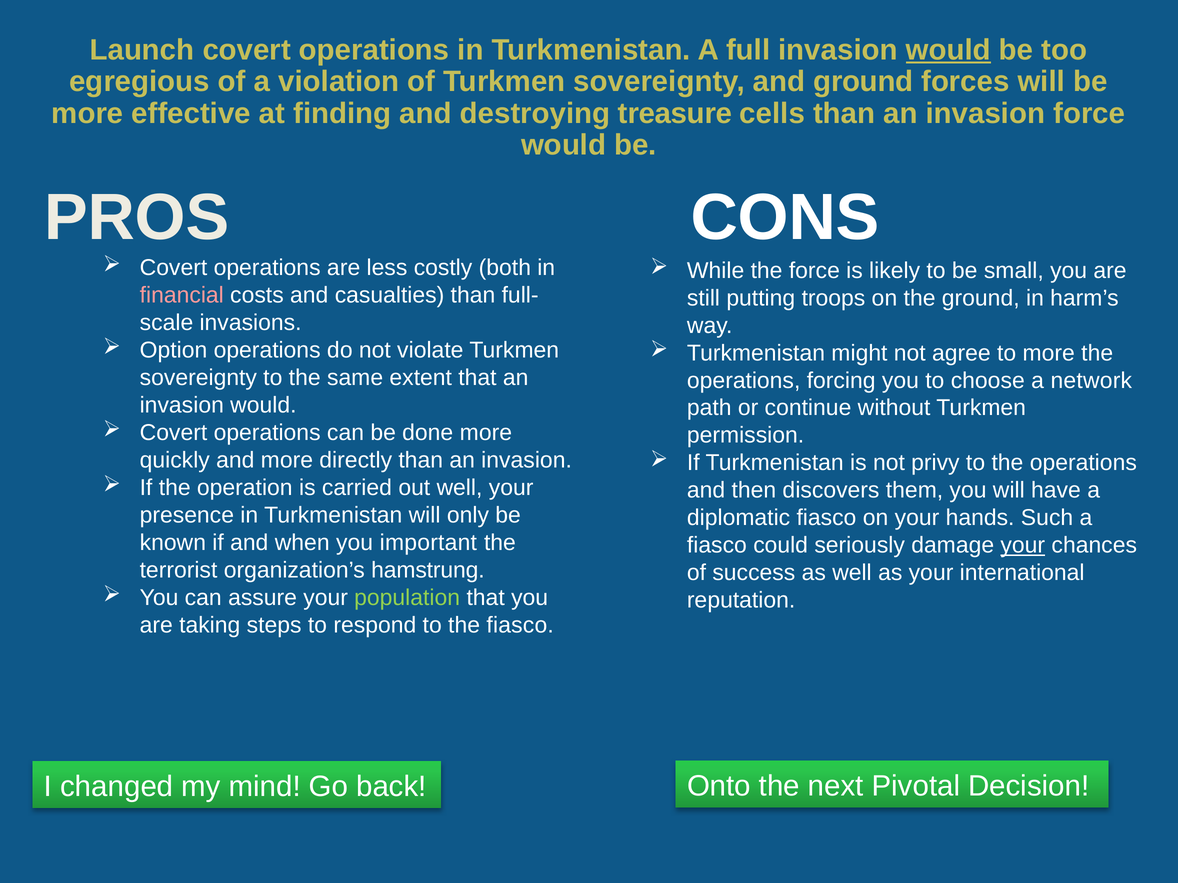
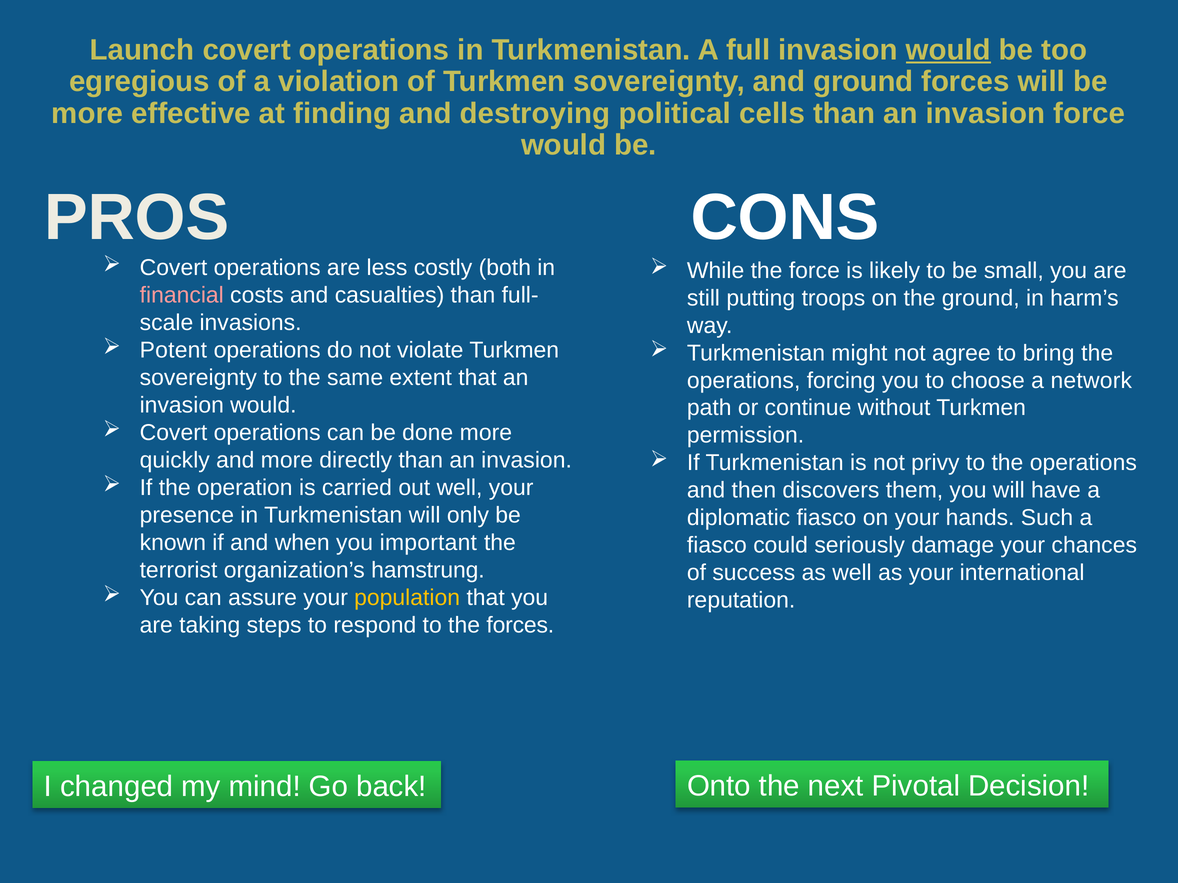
treasure: treasure -> political
Option: Option -> Potent
to more: more -> bring
your at (1023, 546) underline: present -> none
population colour: light green -> yellow
the fiasco: fiasco -> forces
